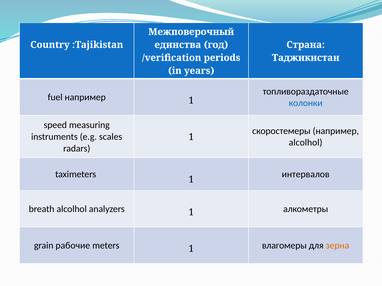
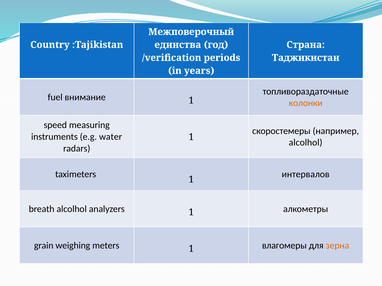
fuel например: например -> внимание
колонки colour: blue -> orange
scales: scales -> water
рабочие: рабочие -> weighing
